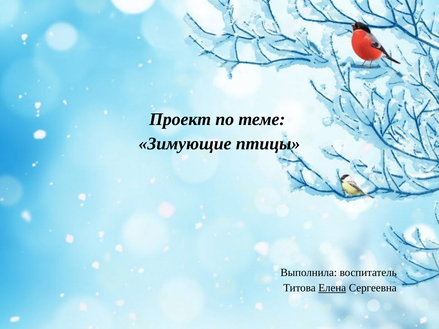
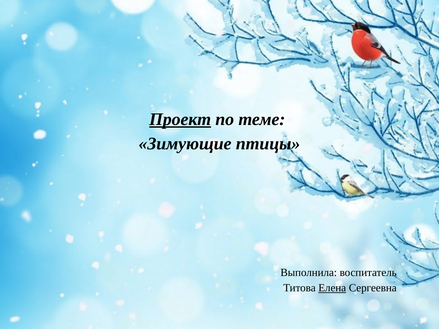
Проект underline: none -> present
